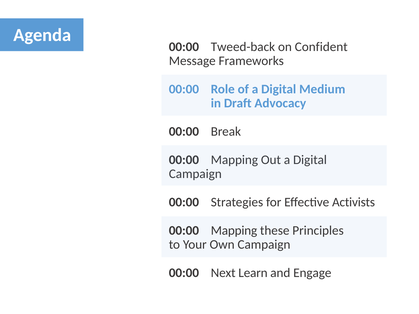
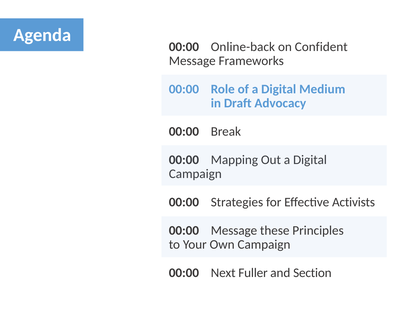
Tweed-back: Tweed-back -> Online-back
Mapping at (234, 231): Mapping -> Message
Learn: Learn -> Fuller
Engage: Engage -> Section
